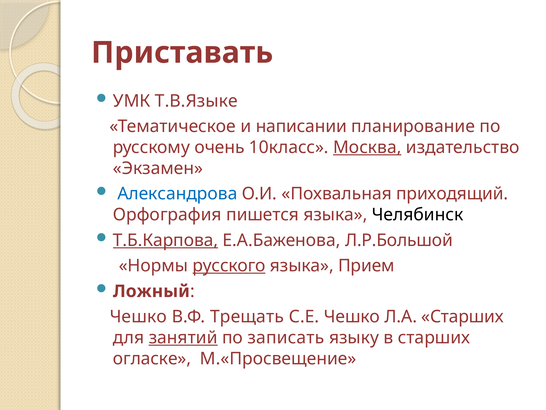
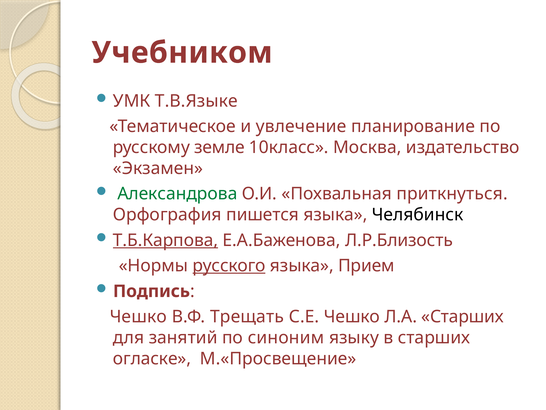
Приставать: Приставать -> Учебником
написании: написании -> увлечение
очень: очень -> земле
Москва underline: present -> none
Александрова colour: blue -> green
приходящий: приходящий -> приткнуться
Л.Р.Большой: Л.Р.Большой -> Л.Р.Близость
Ложный: Ложный -> Подпись
занятий underline: present -> none
записать: записать -> синоним
